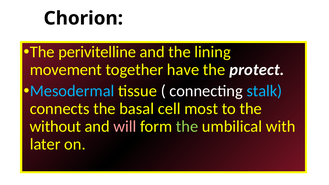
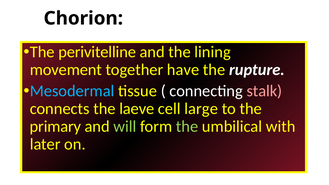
protect: protect -> rupture
stalk colour: light blue -> pink
basal: basal -> laeve
most: most -> large
without: without -> primary
will colour: pink -> light green
